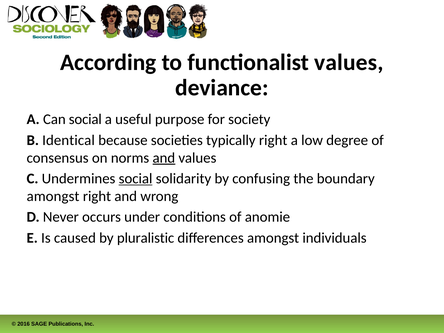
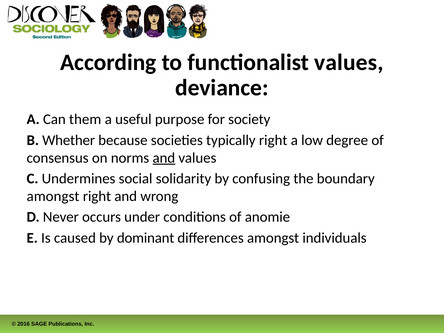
Can social: social -> them
Identical: Identical -> Whether
social at (136, 179) underline: present -> none
pluralistic: pluralistic -> dominant
